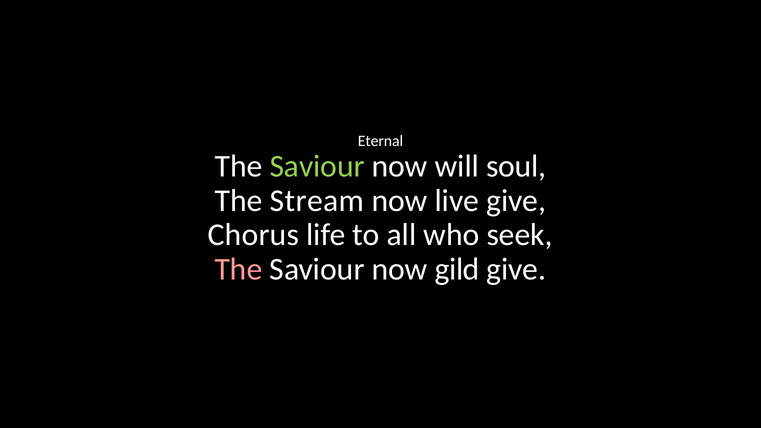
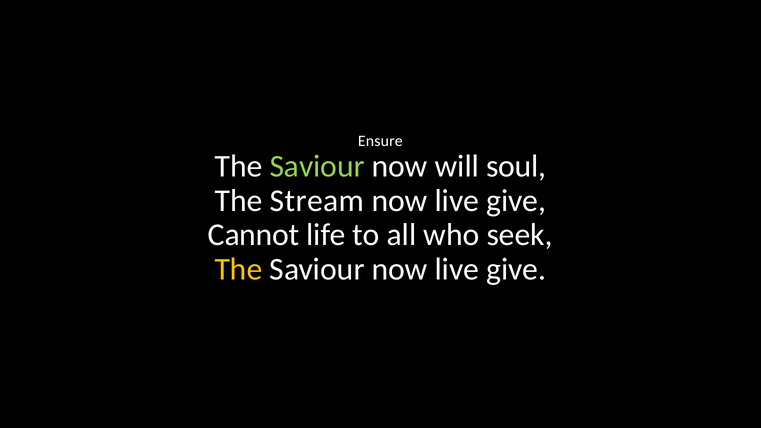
Eternal: Eternal -> Ensure
Chorus: Chorus -> Cannot
The at (238, 269) colour: pink -> yellow
Saviour now gild: gild -> live
